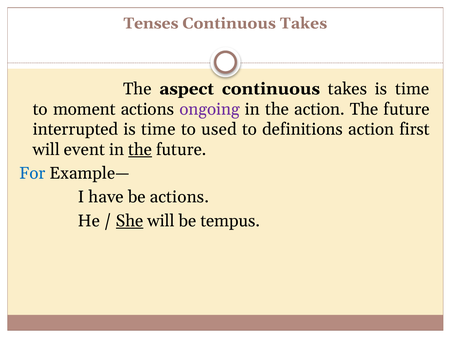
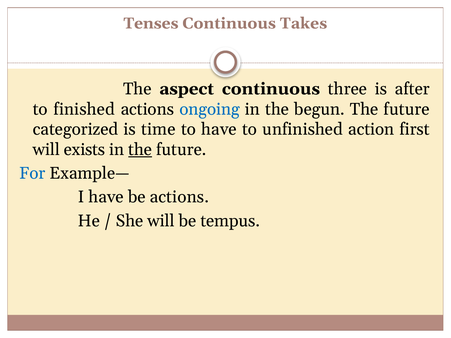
takes at (347, 89): takes -> three
time at (412, 89): time -> after
moment: moment -> finished
ongoing colour: purple -> blue
the action: action -> begun
interrupted: interrupted -> categorized
to used: used -> have
definitions: definitions -> unfinished
event: event -> exists
She underline: present -> none
